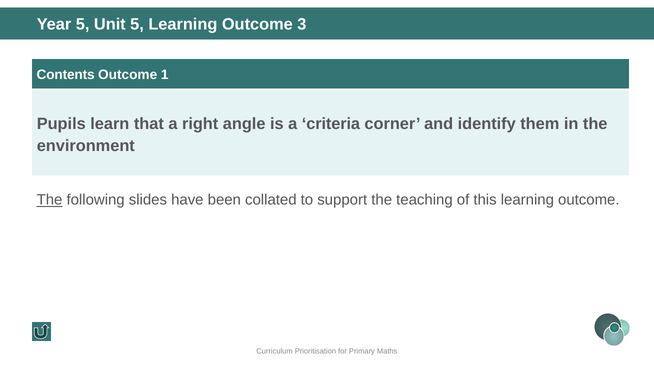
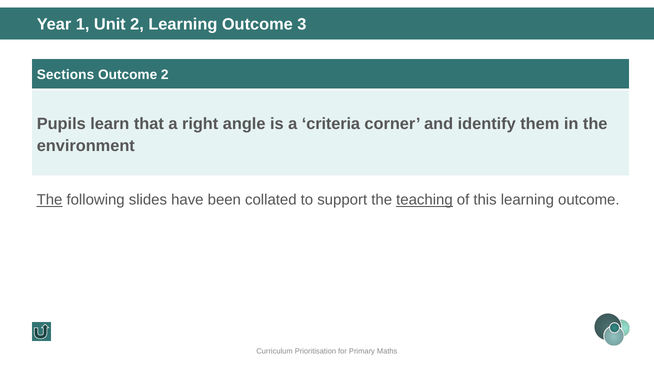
Year 5: 5 -> 1
Unit 5: 5 -> 2
Contents: Contents -> Sections
Outcome 1: 1 -> 2
teaching underline: none -> present
